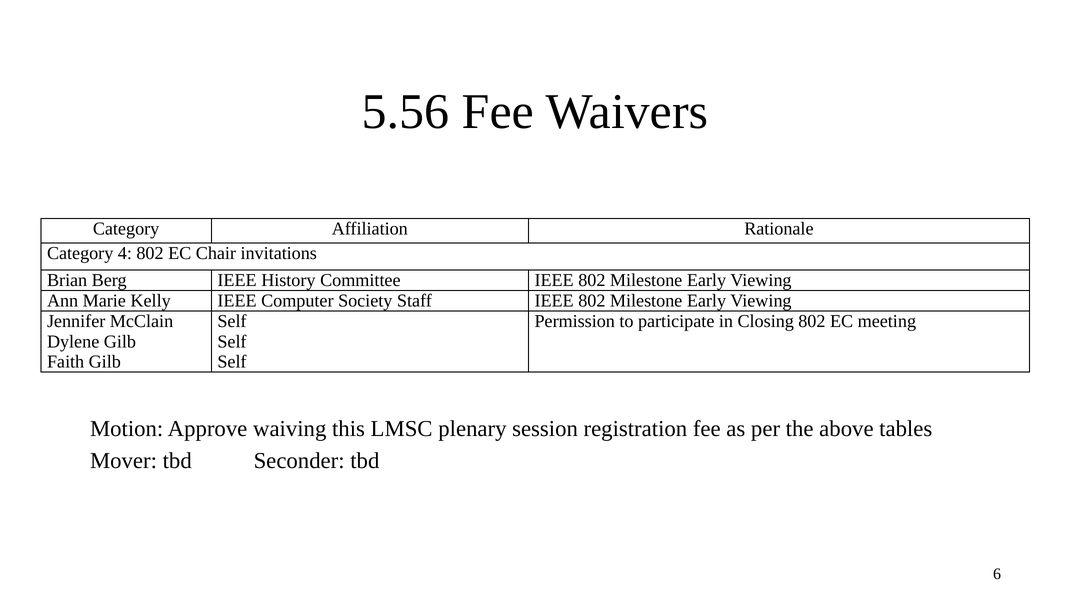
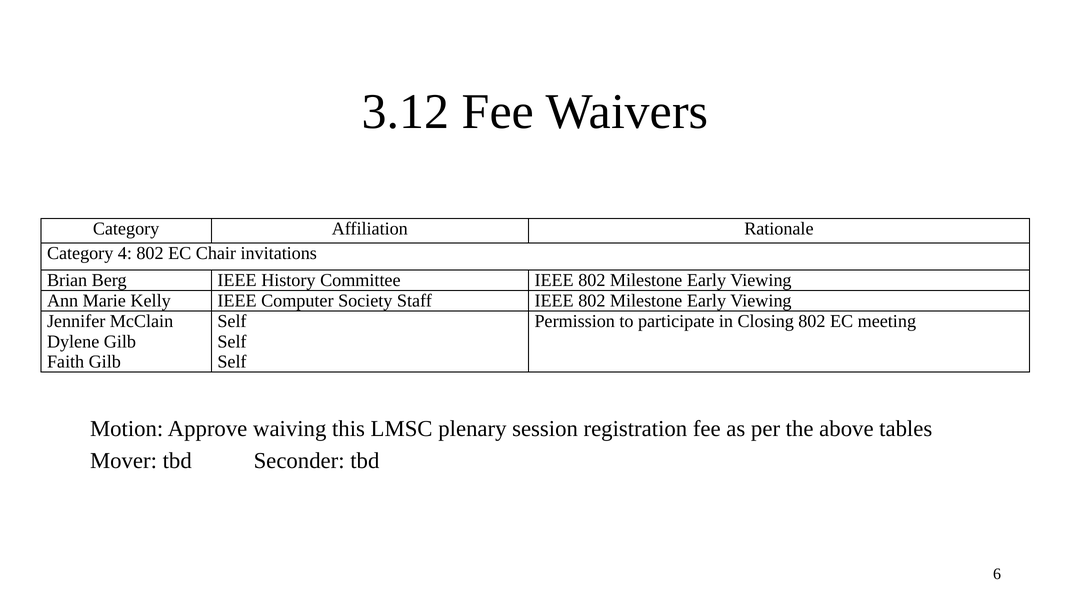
5.56: 5.56 -> 3.12
